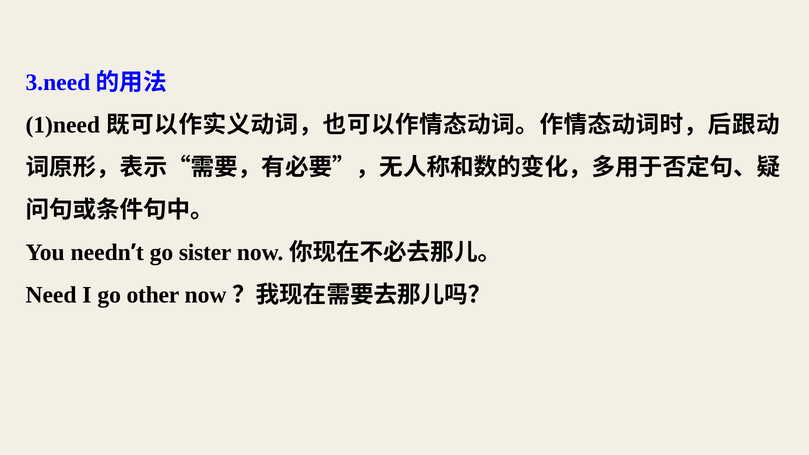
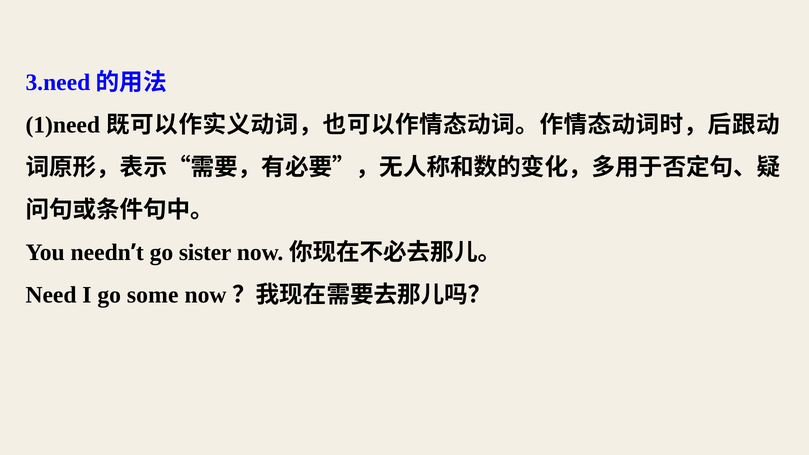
other: other -> some
